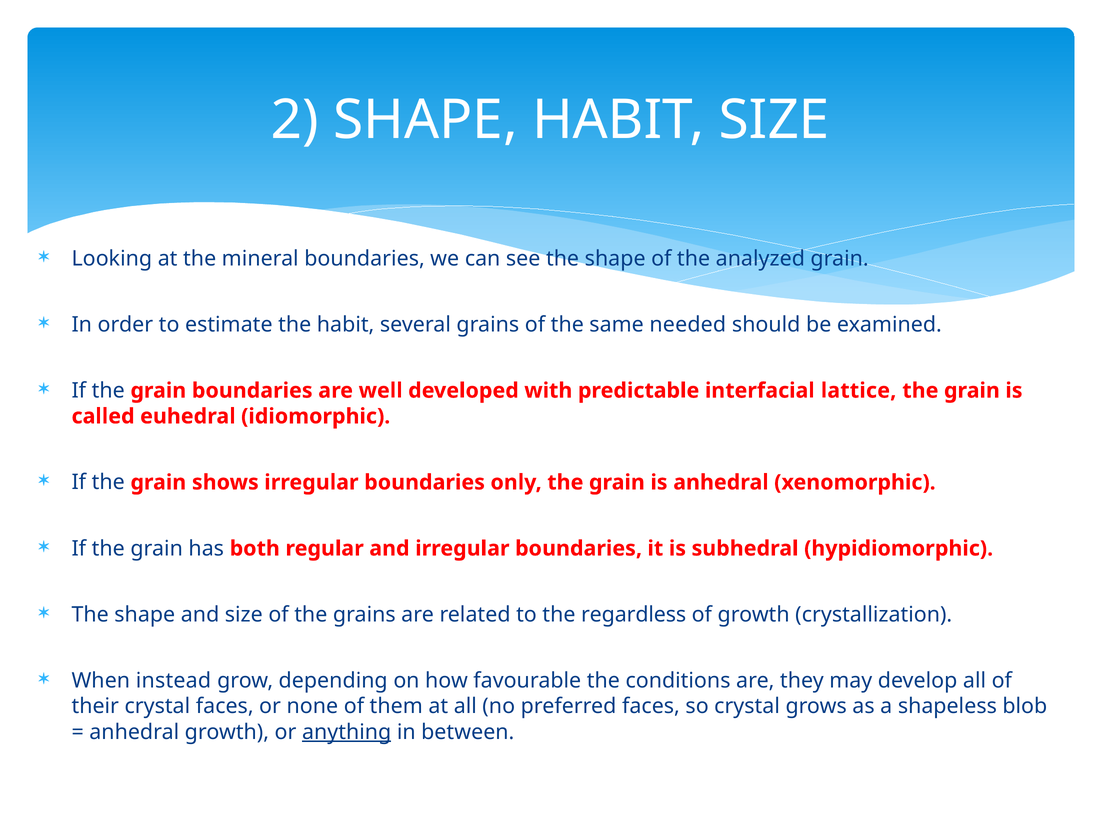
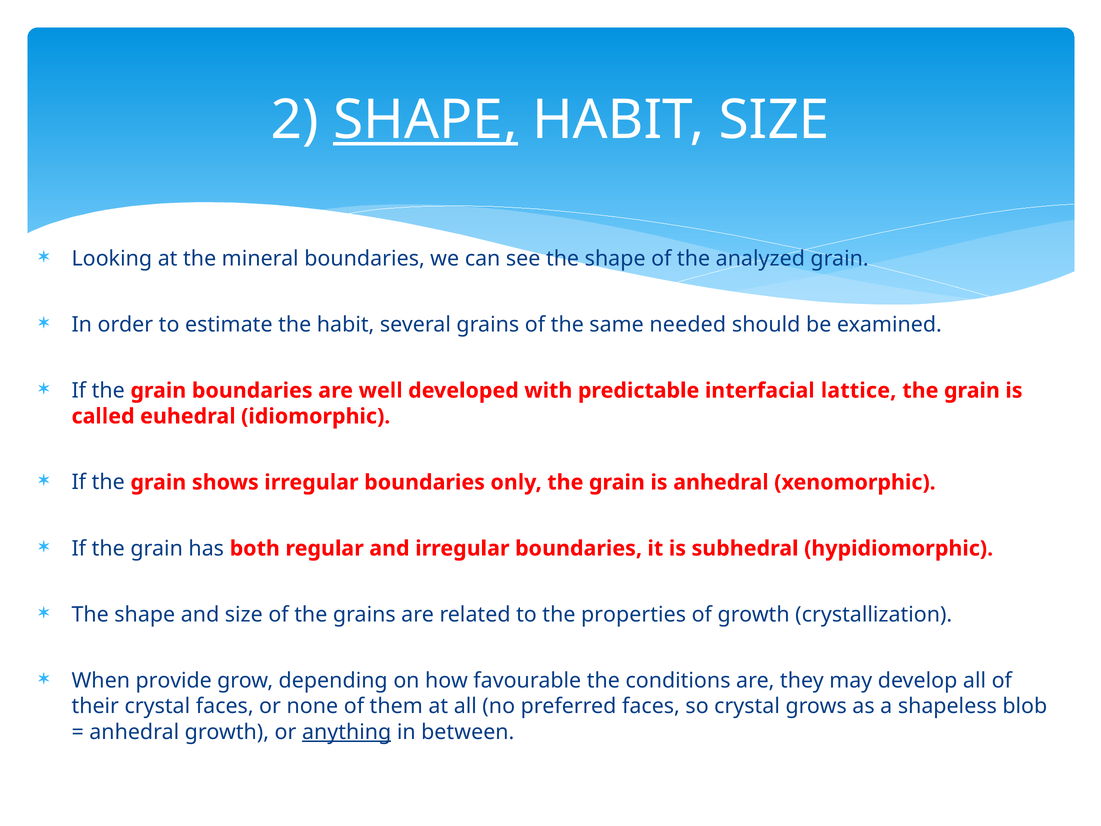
SHAPE at (425, 120) underline: none -> present
regardless: regardless -> properties
instead: instead -> provide
